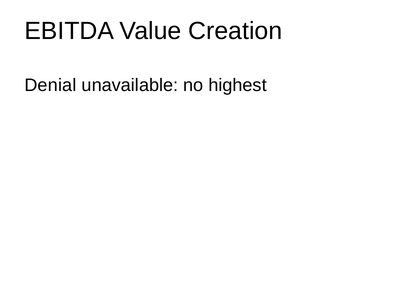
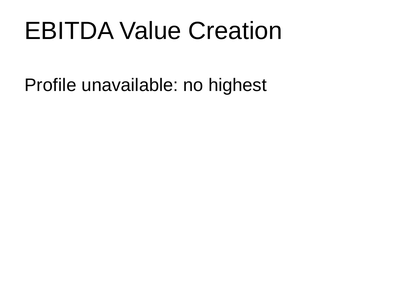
Denial: Denial -> Profile
